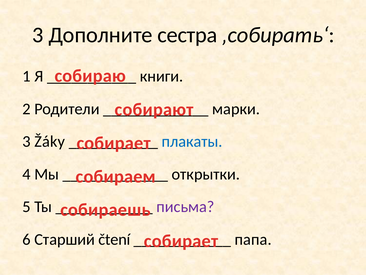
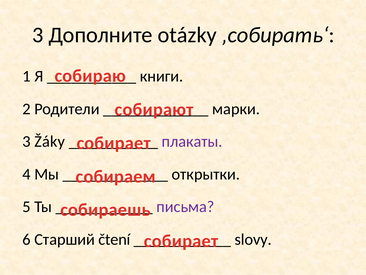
сестра: сестра -> otázky
плакаты colour: blue -> purple
папа: папа -> slovy
